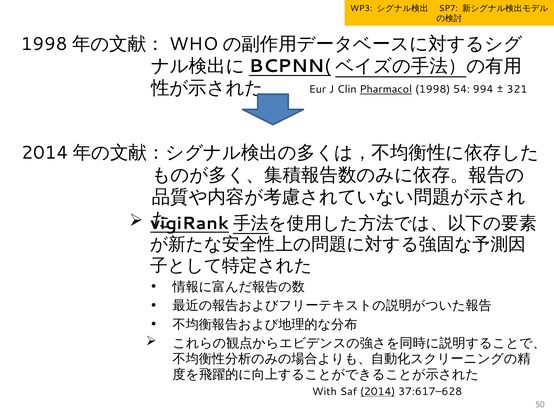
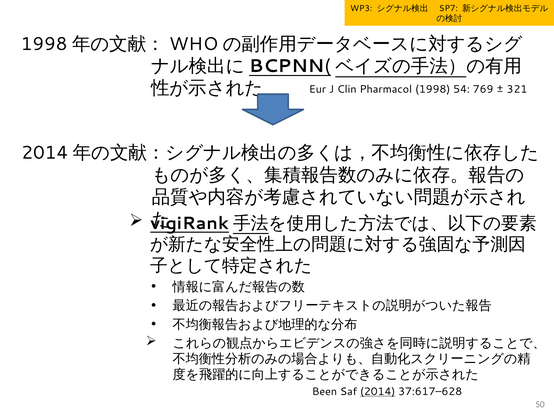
Pharmacol underline: present -> none
994: 994 -> 769
With: With -> Been
